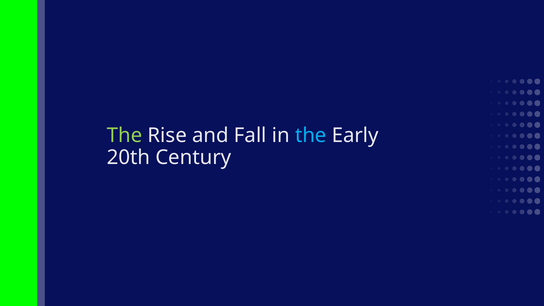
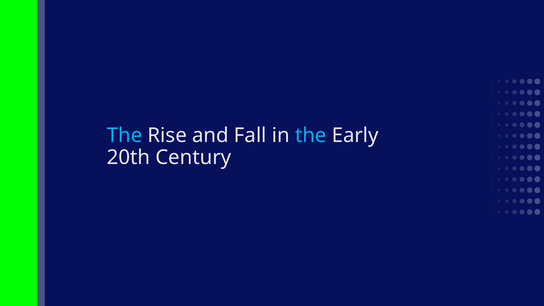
The at (125, 136) colour: light green -> light blue
